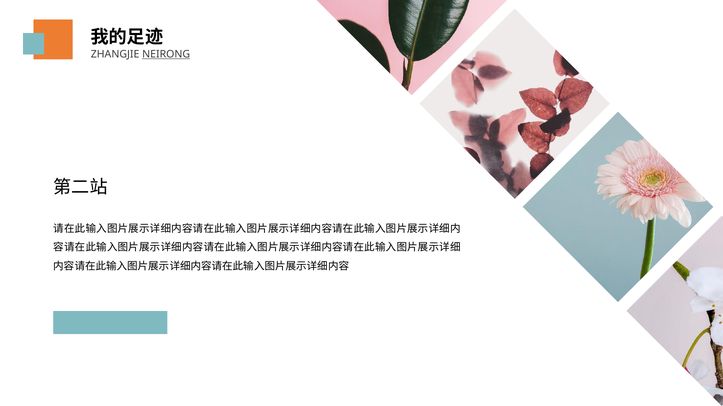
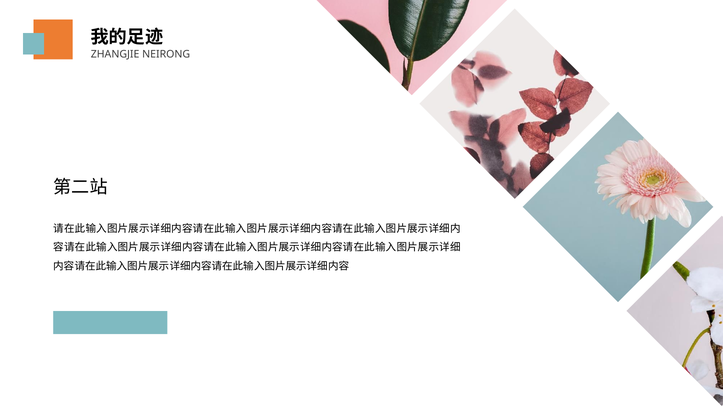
NEIRONG underline: present -> none
